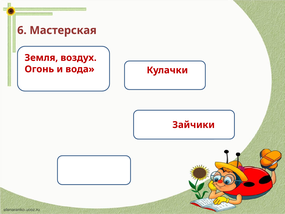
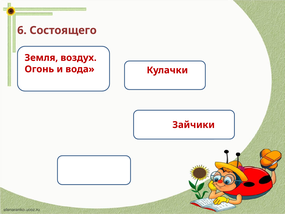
Мастерская: Мастерская -> Состоящего
